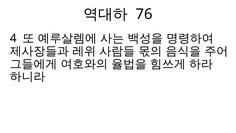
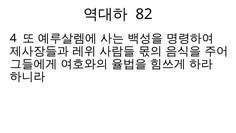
76: 76 -> 82
